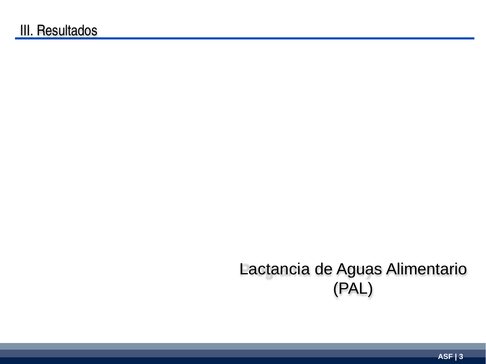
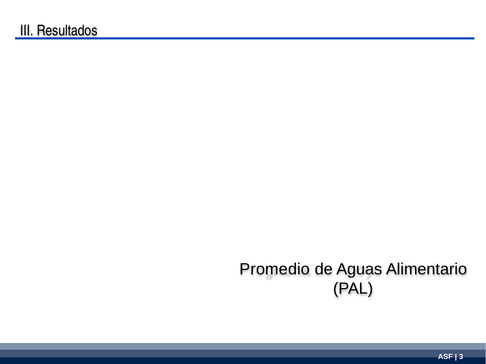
Lactancia: Lactancia -> Promedio
